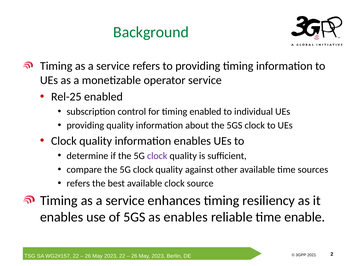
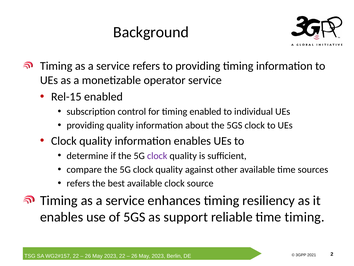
Background colour: green -> black
Rel-25: Rel-25 -> Rel-15
as enables: enables -> support
time enable: enable -> timing
